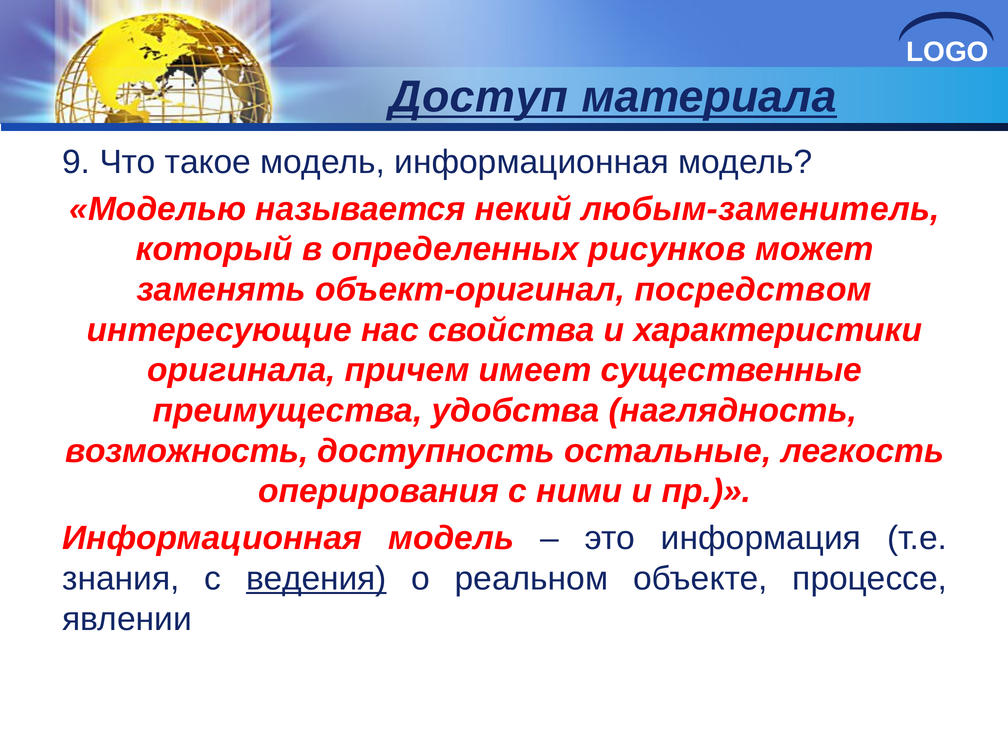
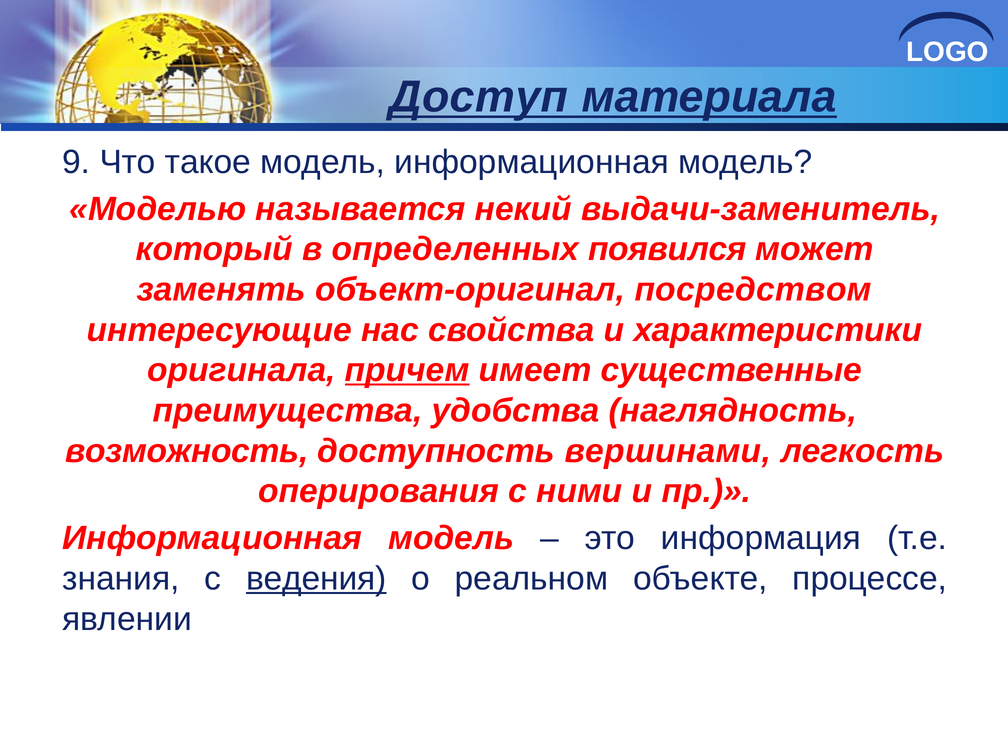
любым-заменитель: любым-заменитель -> выдачи-заменитель
рисунков: рисунков -> появился
причем underline: none -> present
остальные: остальные -> вершинами
